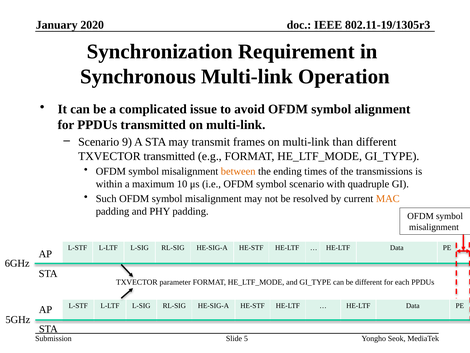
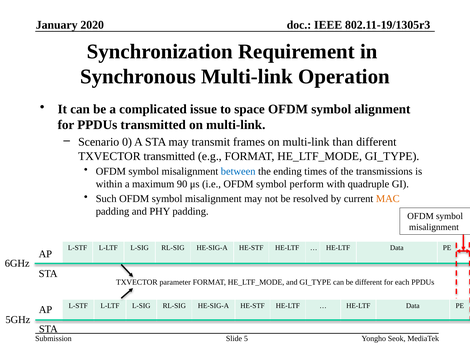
avoid: avoid -> space
9: 9 -> 0
between colour: orange -> blue
10: 10 -> 90
symbol scenario: scenario -> perform
